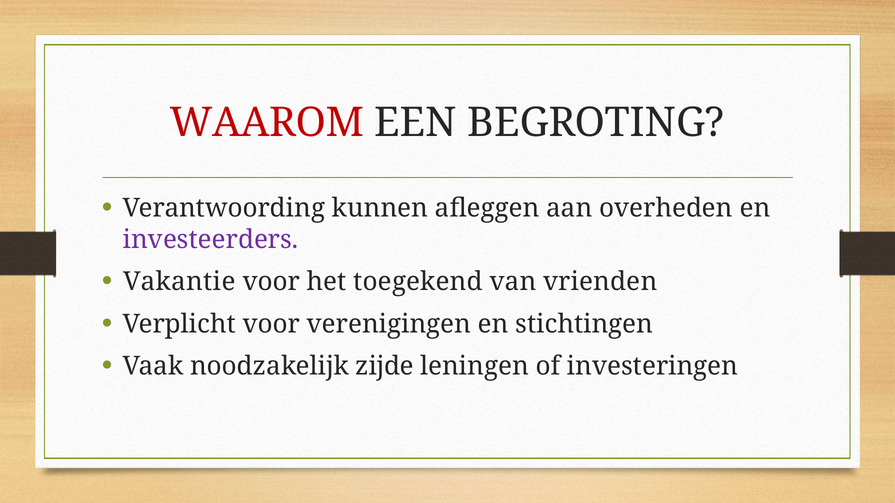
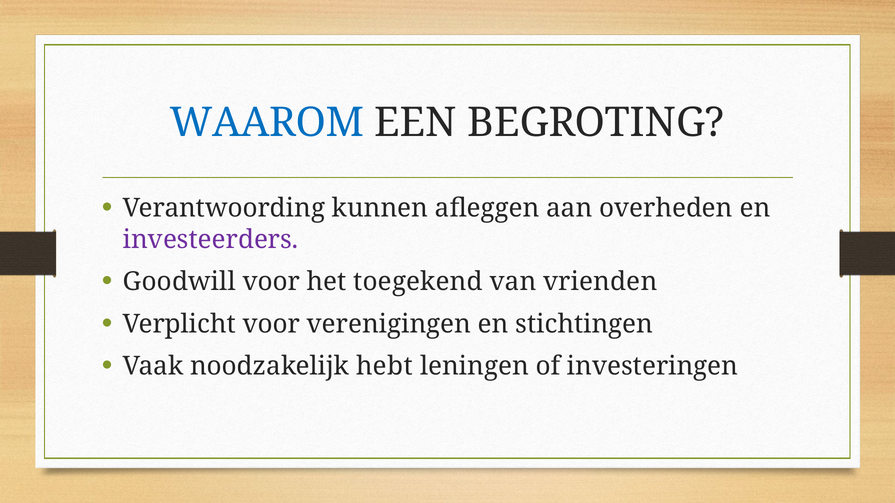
WAAROM colour: red -> blue
Vakantie: Vakantie -> Goodwill
zijde: zijde -> hebt
